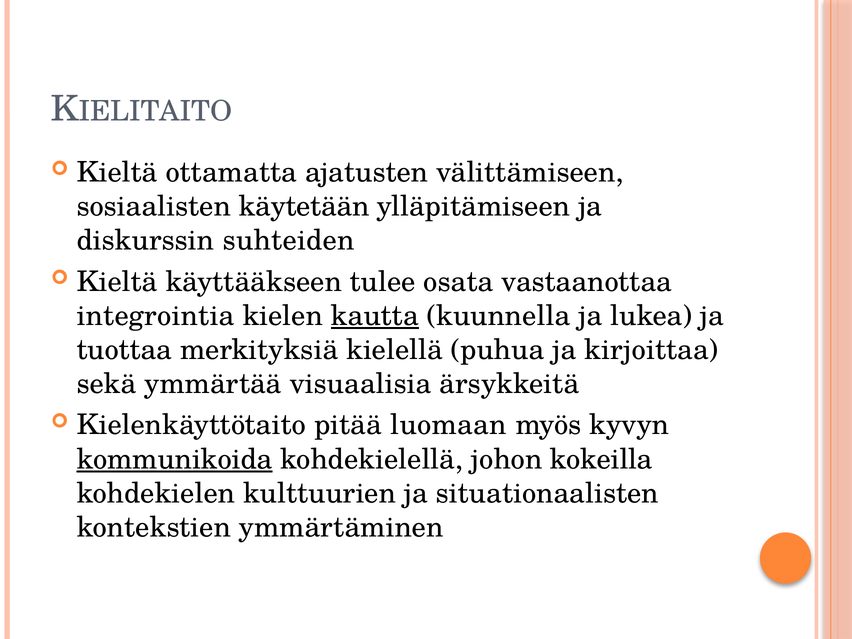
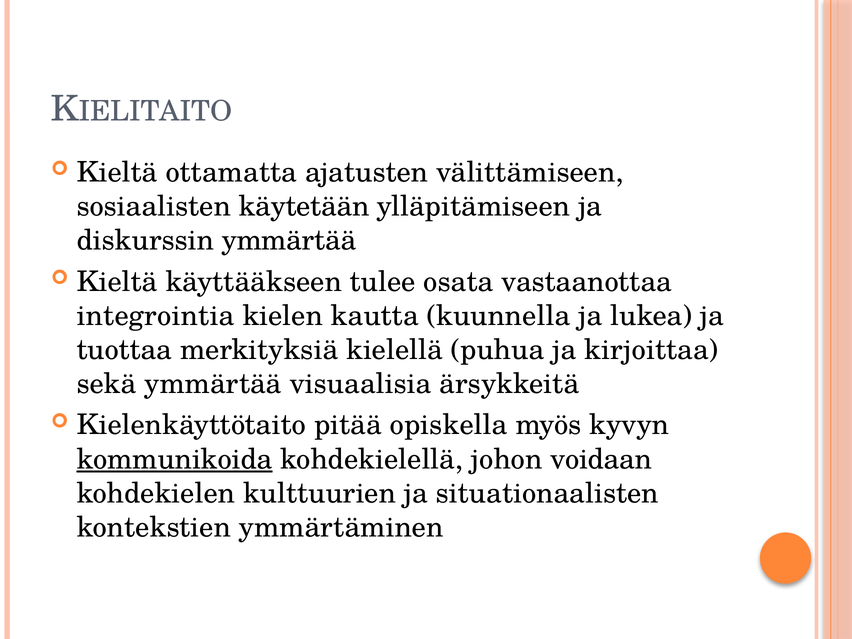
diskurssin suhteiden: suhteiden -> ymmärtää
kautta underline: present -> none
luomaan: luomaan -> opiskella
kokeilla: kokeilla -> voidaan
